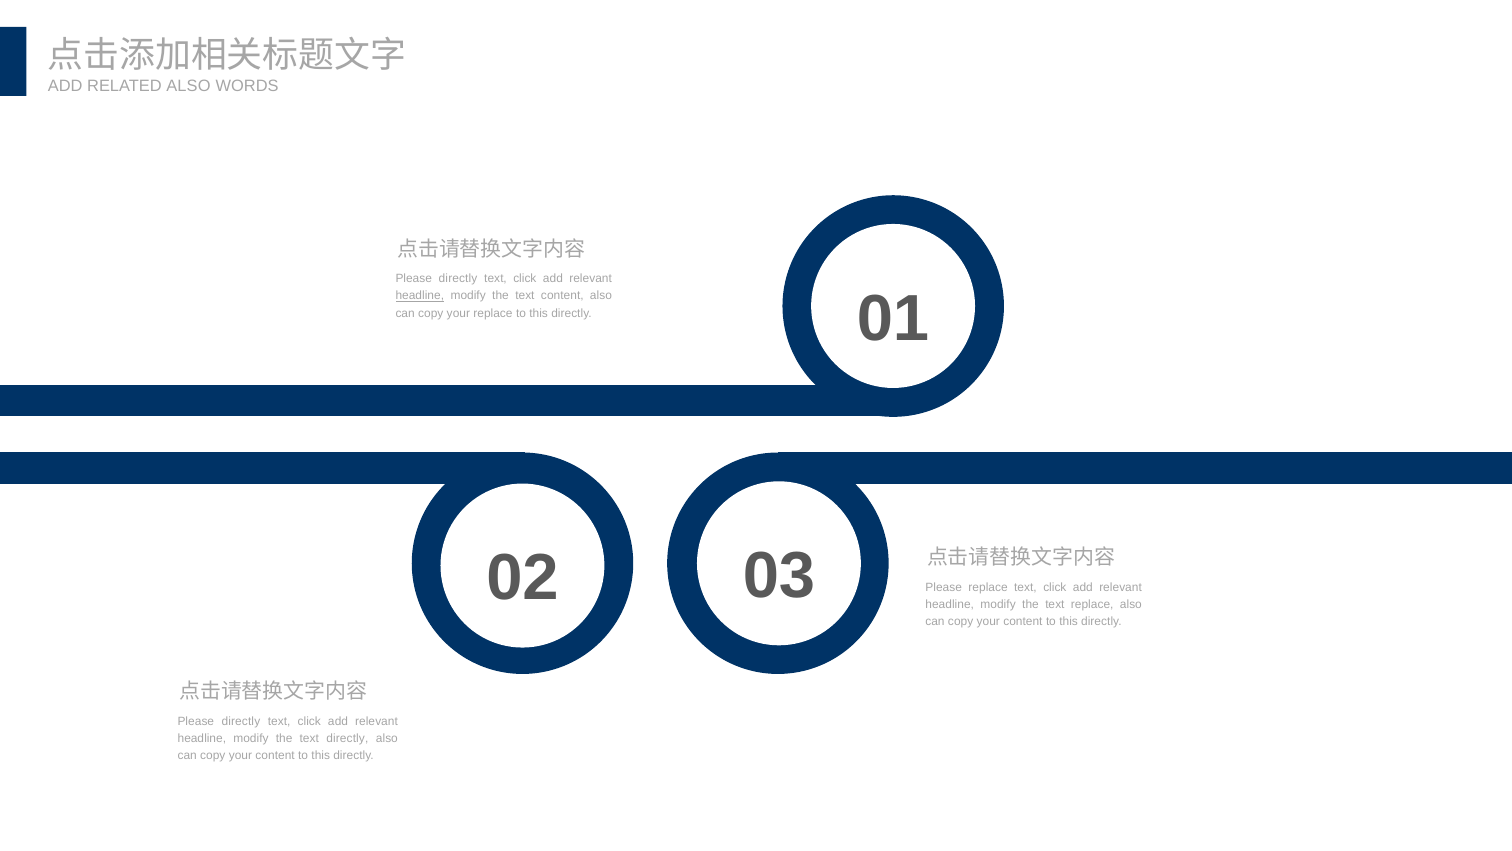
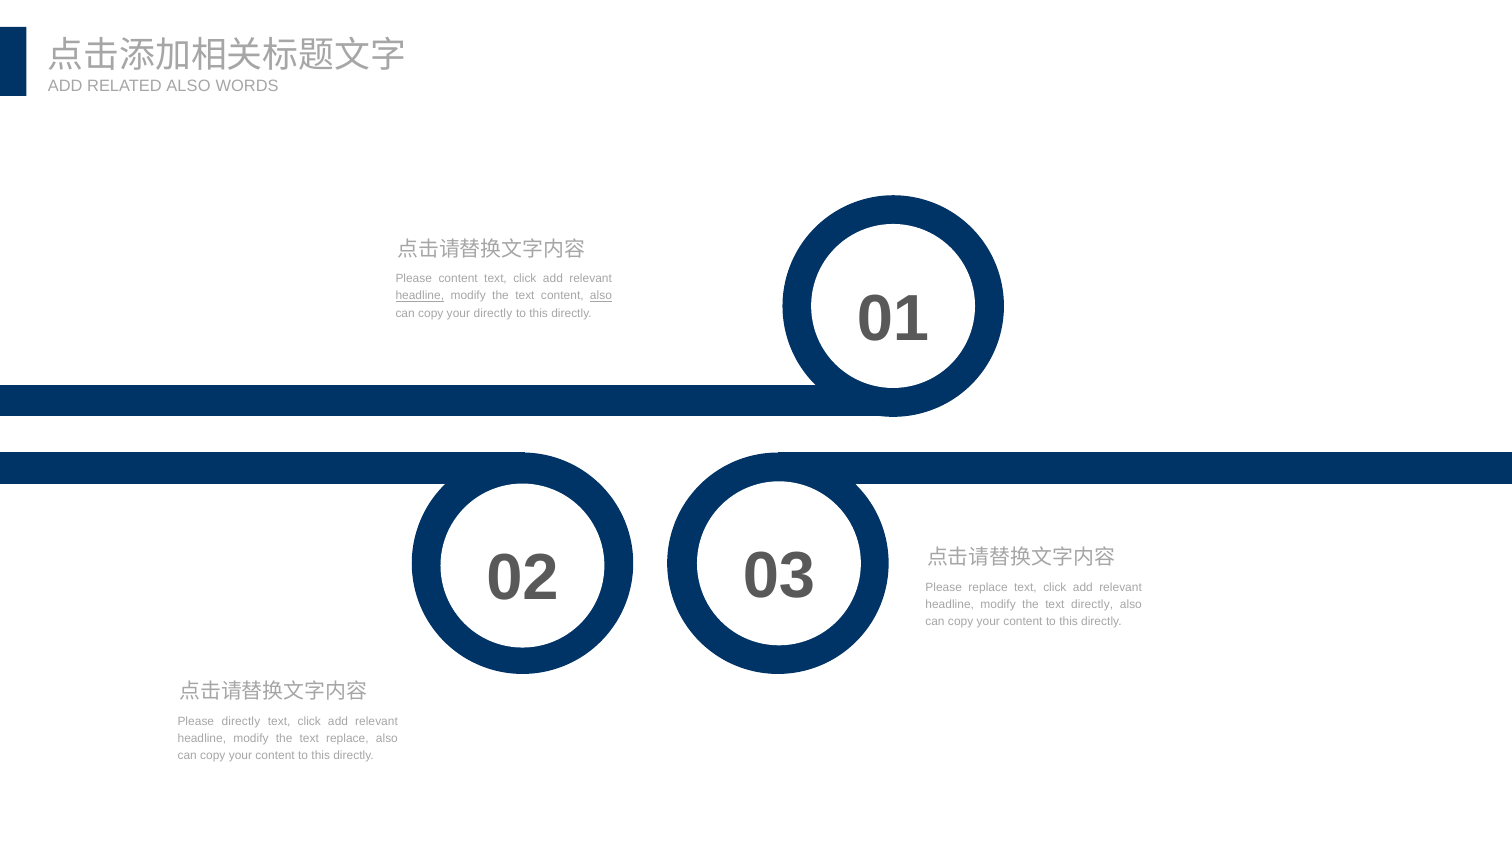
directly at (458, 279): directly -> content
also at (601, 296) underline: none -> present
your replace: replace -> directly
text replace: replace -> directly
text directly: directly -> replace
